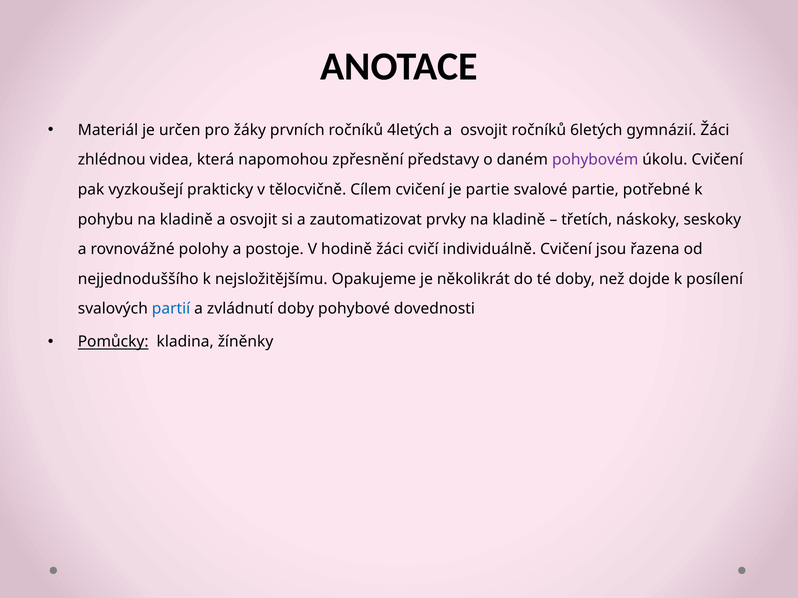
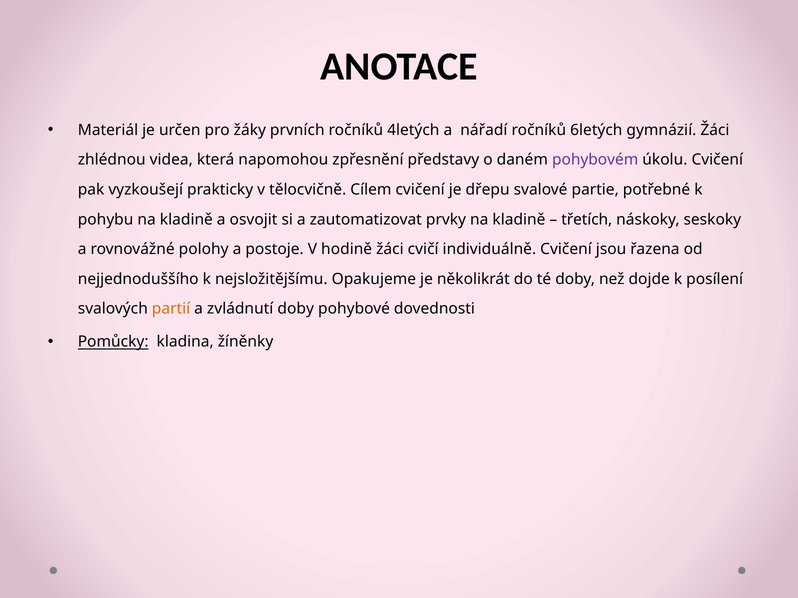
4letých a osvojit: osvojit -> nářadí
je partie: partie -> dřepu
partií colour: blue -> orange
